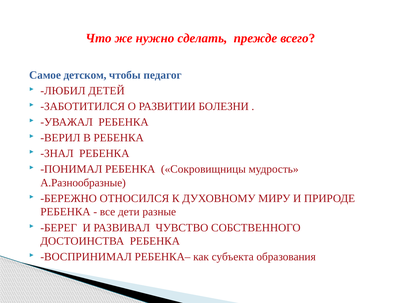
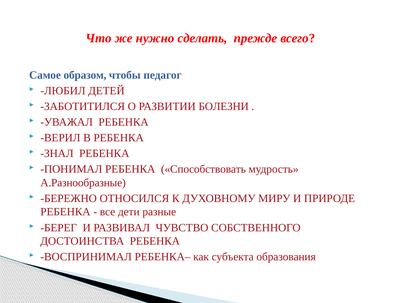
детском: детском -> образом
Сокровищницы: Сокровищницы -> Способствовать
